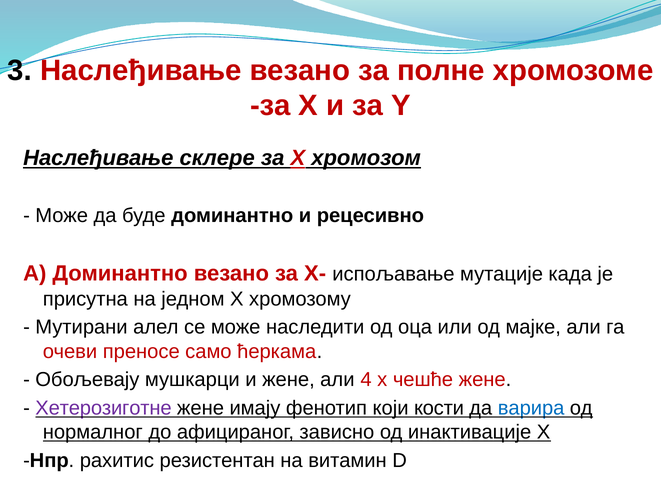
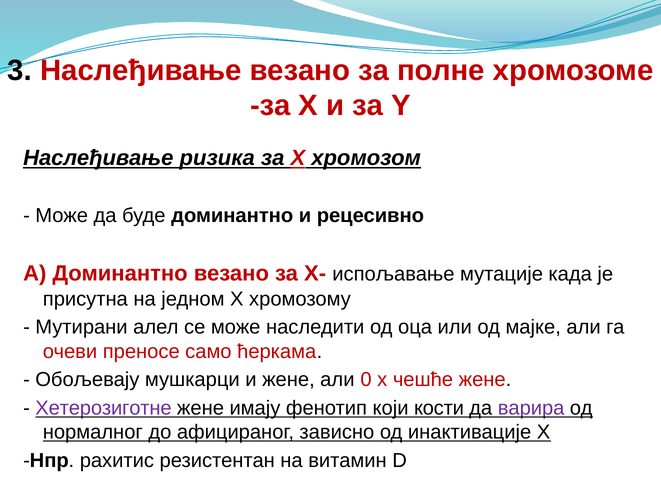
склере: склере -> ризика
4: 4 -> 0
варира colour: blue -> purple
